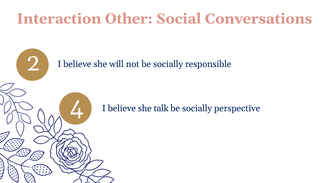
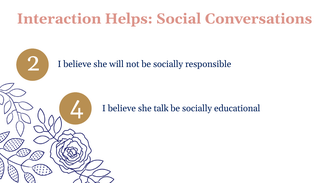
Other: Other -> Helps
perspective: perspective -> educational
